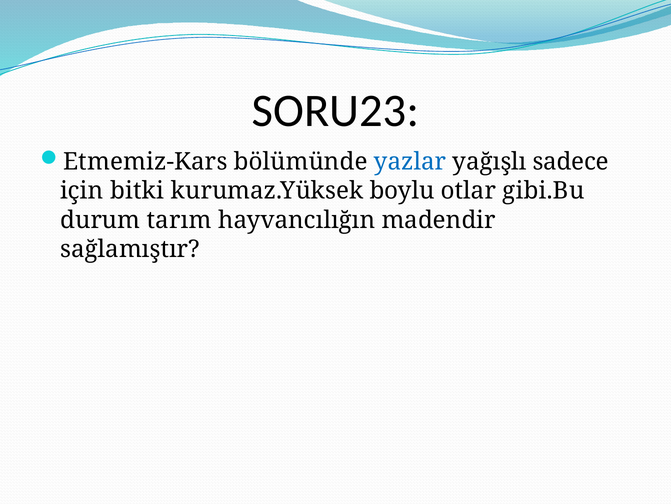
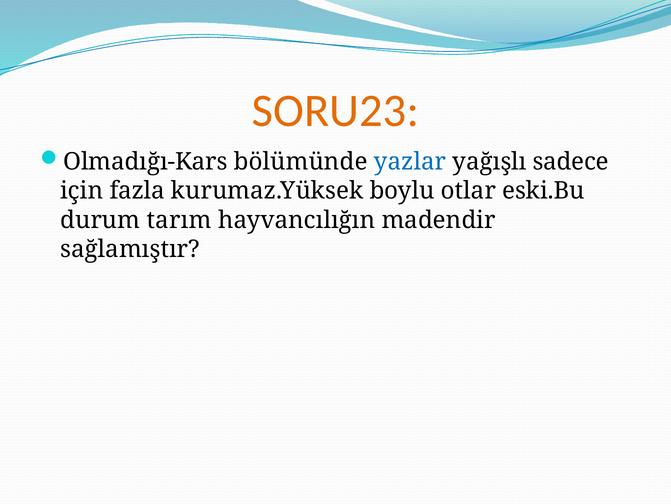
SORU23 colour: black -> orange
Etmemiz-Kars: Etmemiz-Kars -> Olmadığı-Kars
bitki: bitki -> fazla
gibi.Bu: gibi.Bu -> eski.Bu
